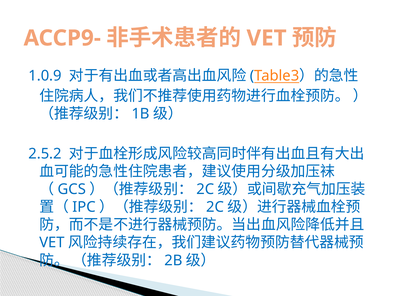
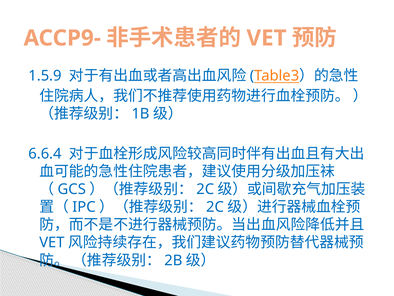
1.0.9: 1.0.9 -> 1.5.9
2.5.2: 2.5.2 -> 6.6.4
